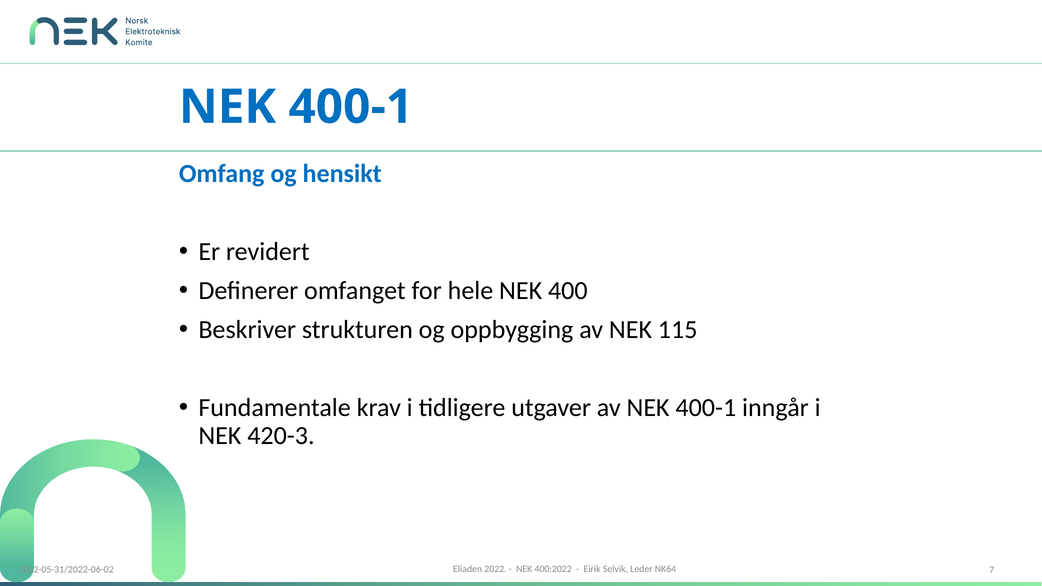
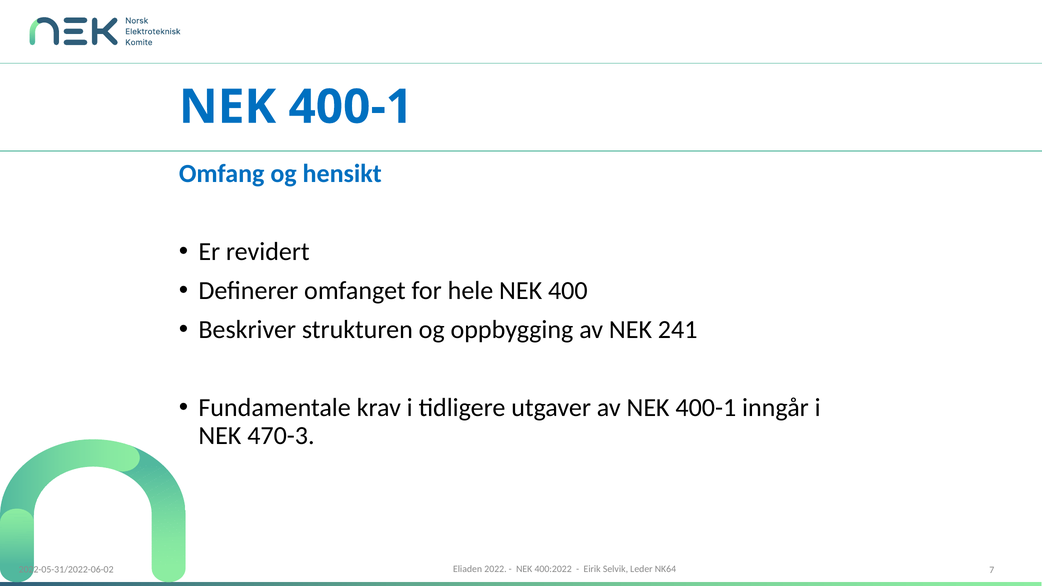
115: 115 -> 241
420-3: 420-3 -> 470-3
